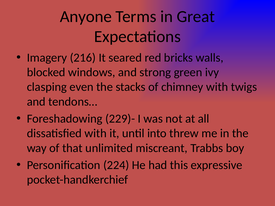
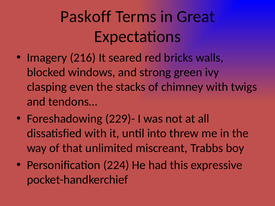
Anyone: Anyone -> Paskoff
